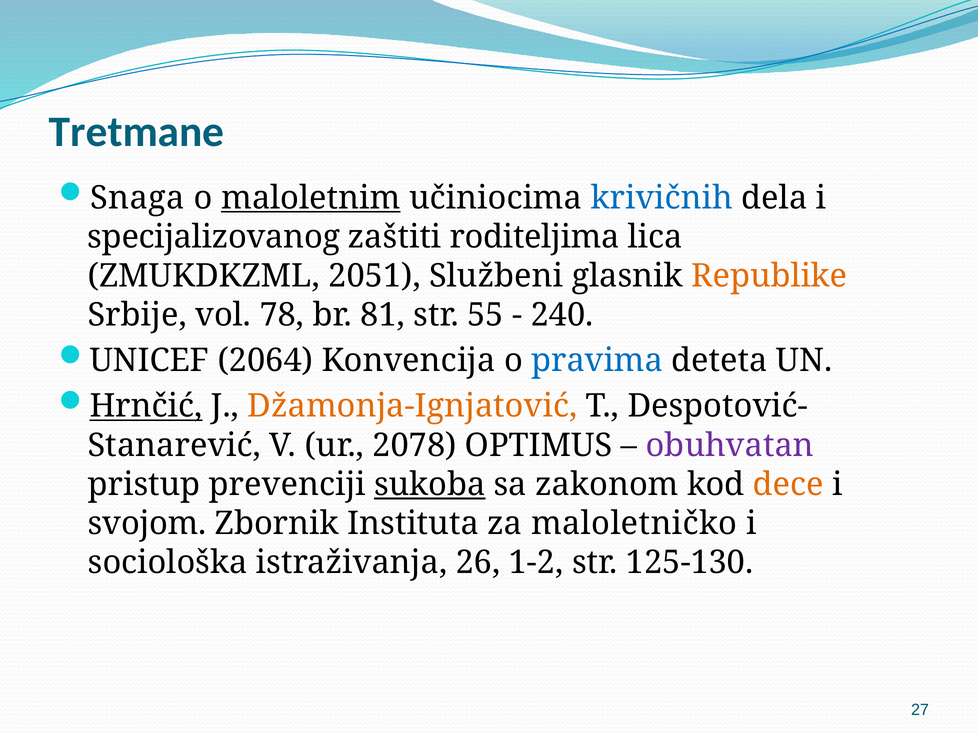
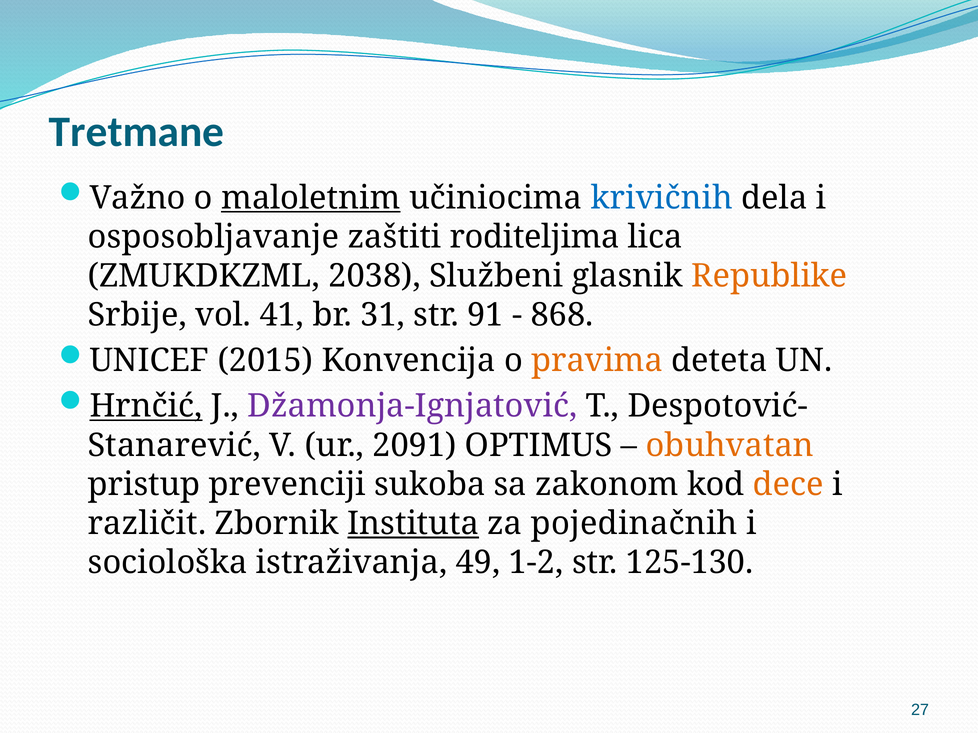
Snaga: Snaga -> Važno
specijalizovanog: specijalizovanog -> osposobljavanje
2051: 2051 -> 2038
78: 78 -> 41
81: 81 -> 31
55: 55 -> 91
240: 240 -> 868
2064: 2064 -> 2015
pravima colour: blue -> orange
Džamonja-Ignjatović colour: orange -> purple
2078: 2078 -> 2091
obuhvatan colour: purple -> orange
sukoba underline: present -> none
svojom: svojom -> različit
Instituta underline: none -> present
maloletničko: maloletničko -> pojedinačnih
26: 26 -> 49
